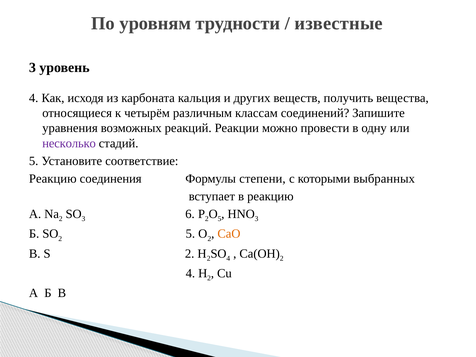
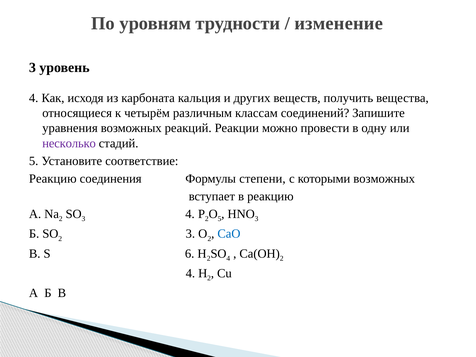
известные: известные -> изменение
которыми выбранных: выбранных -> возможных
3 6: 6 -> 4
2 5: 5 -> 3
CaO colour: orange -> blue
S 2: 2 -> 6
